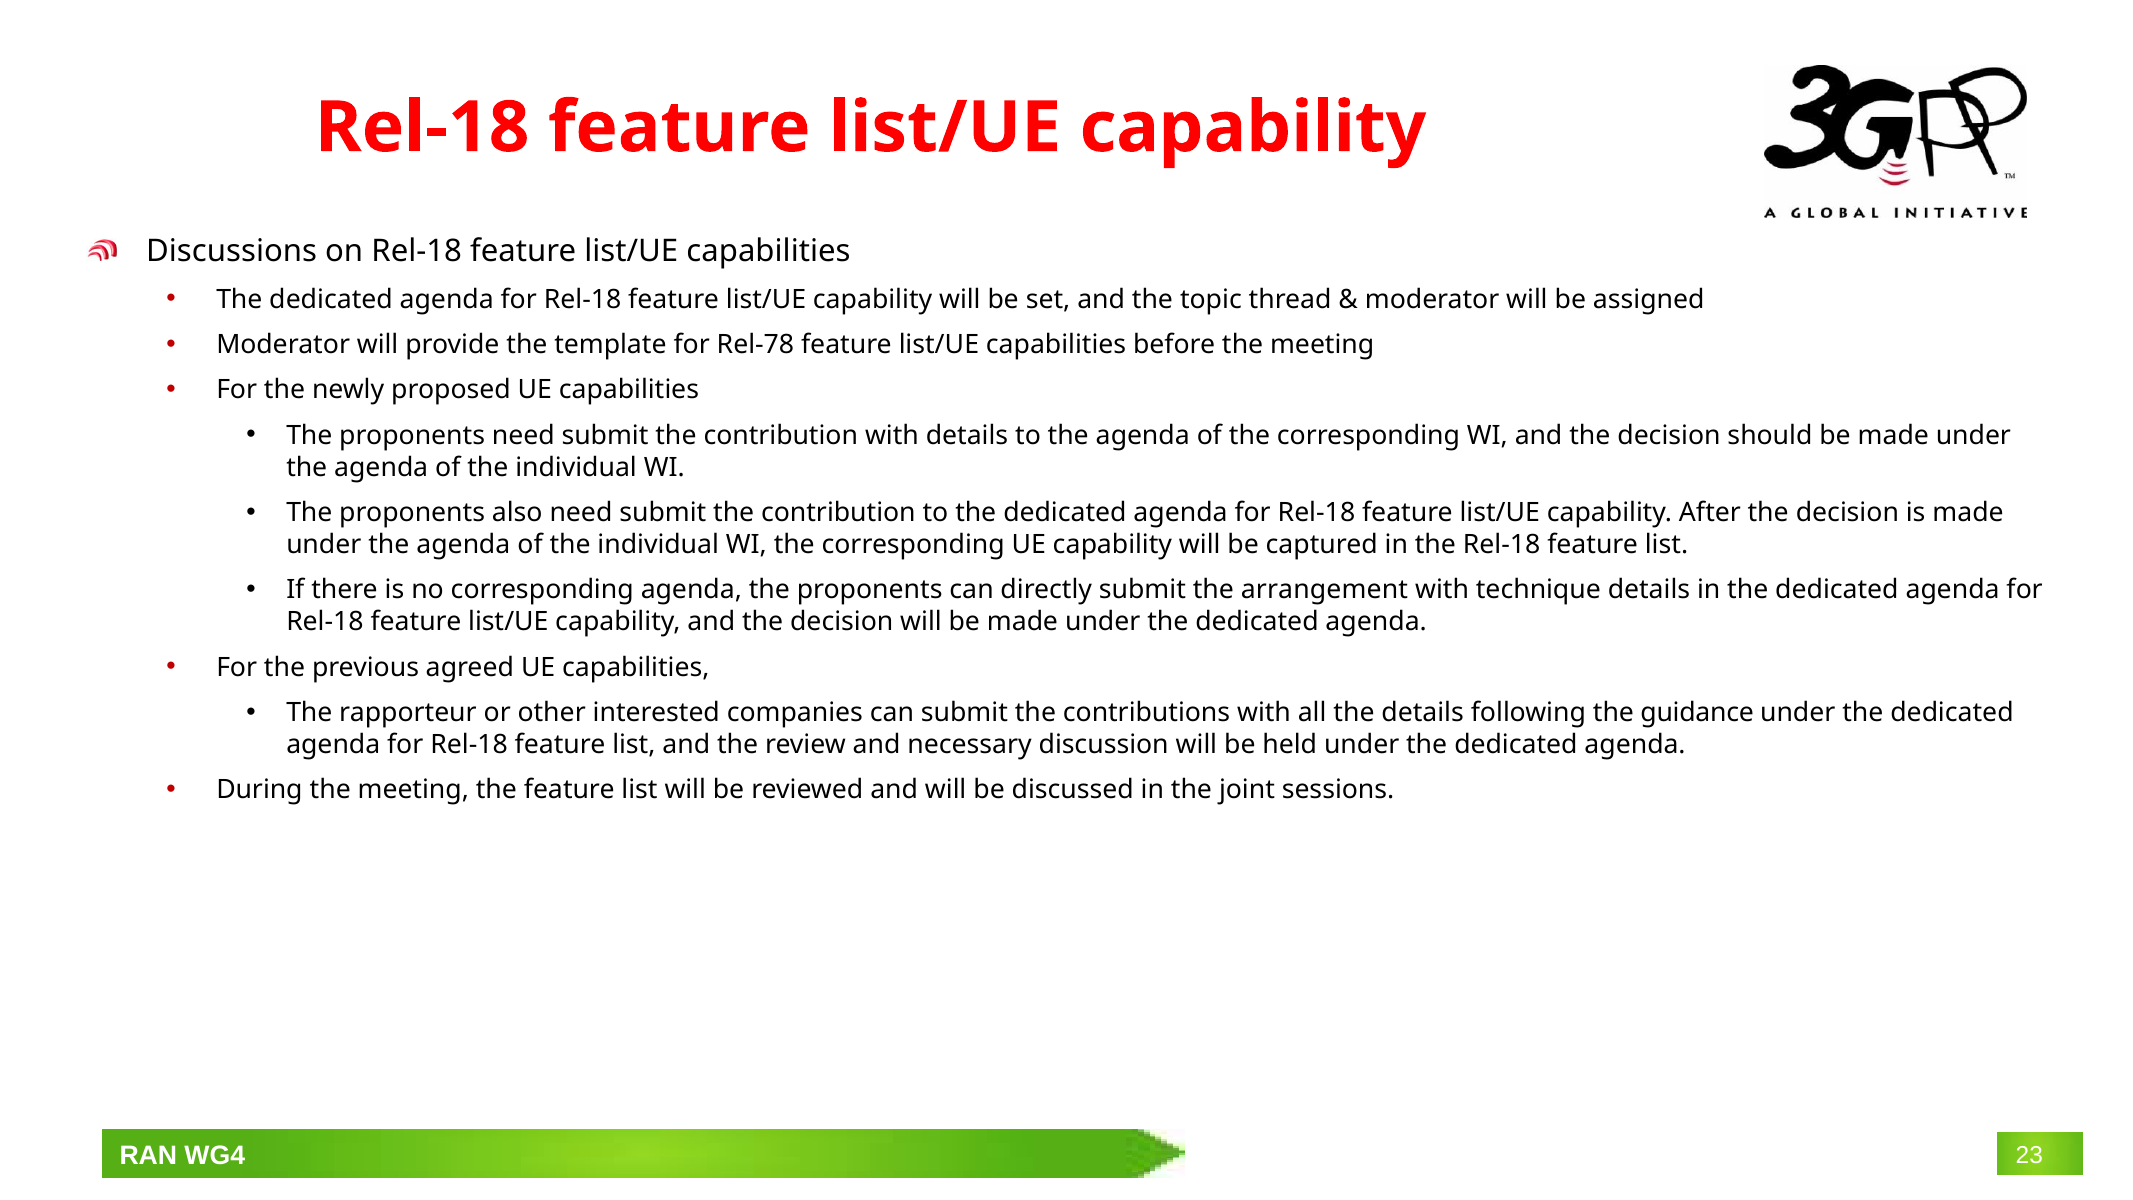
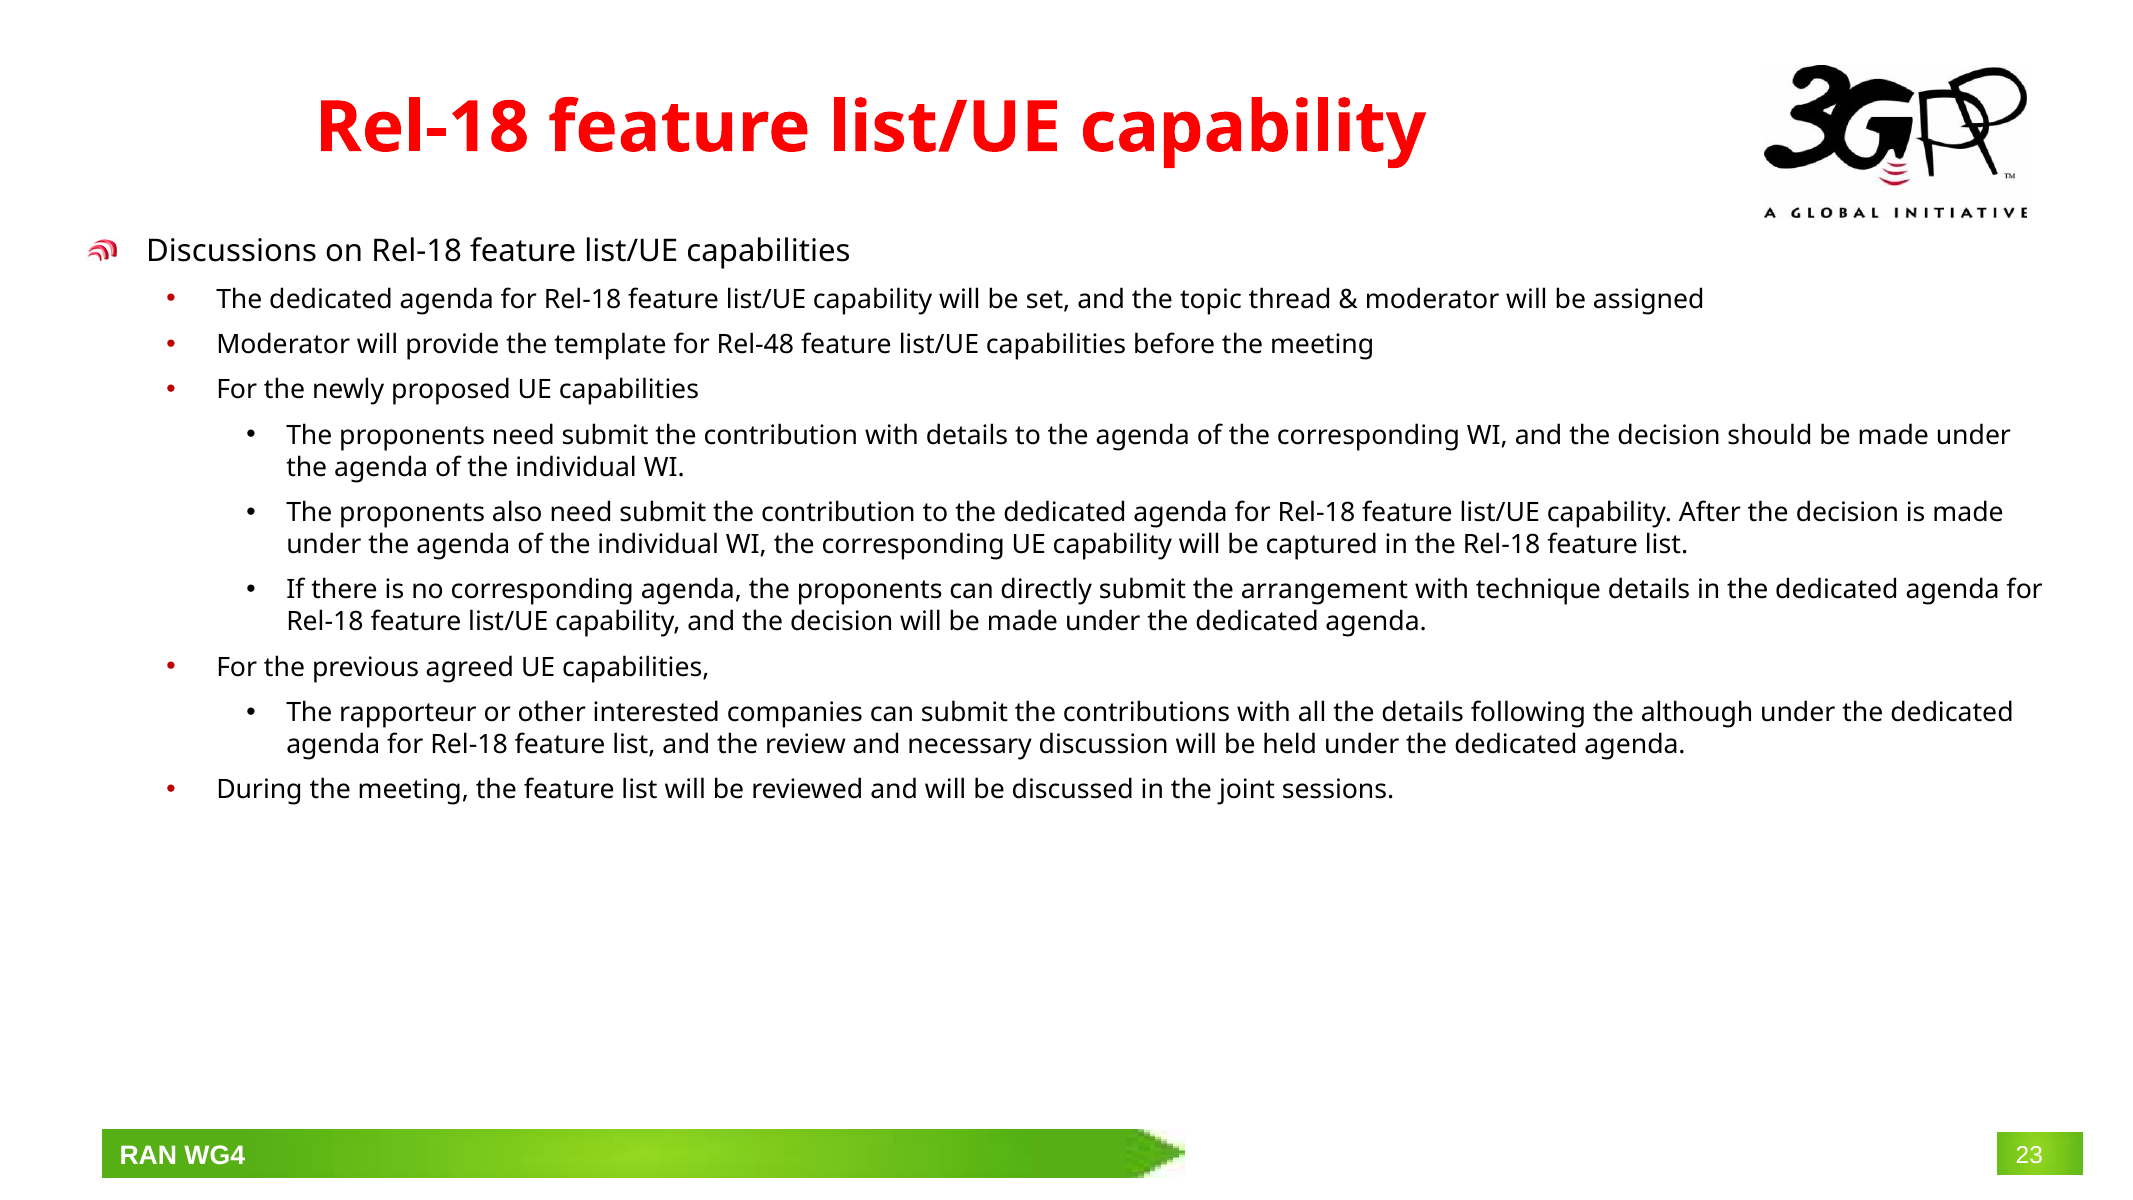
Rel-78: Rel-78 -> Rel-48
guidance: guidance -> although
